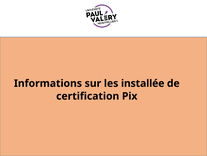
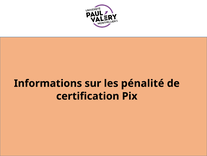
installée: installée -> pénalité
